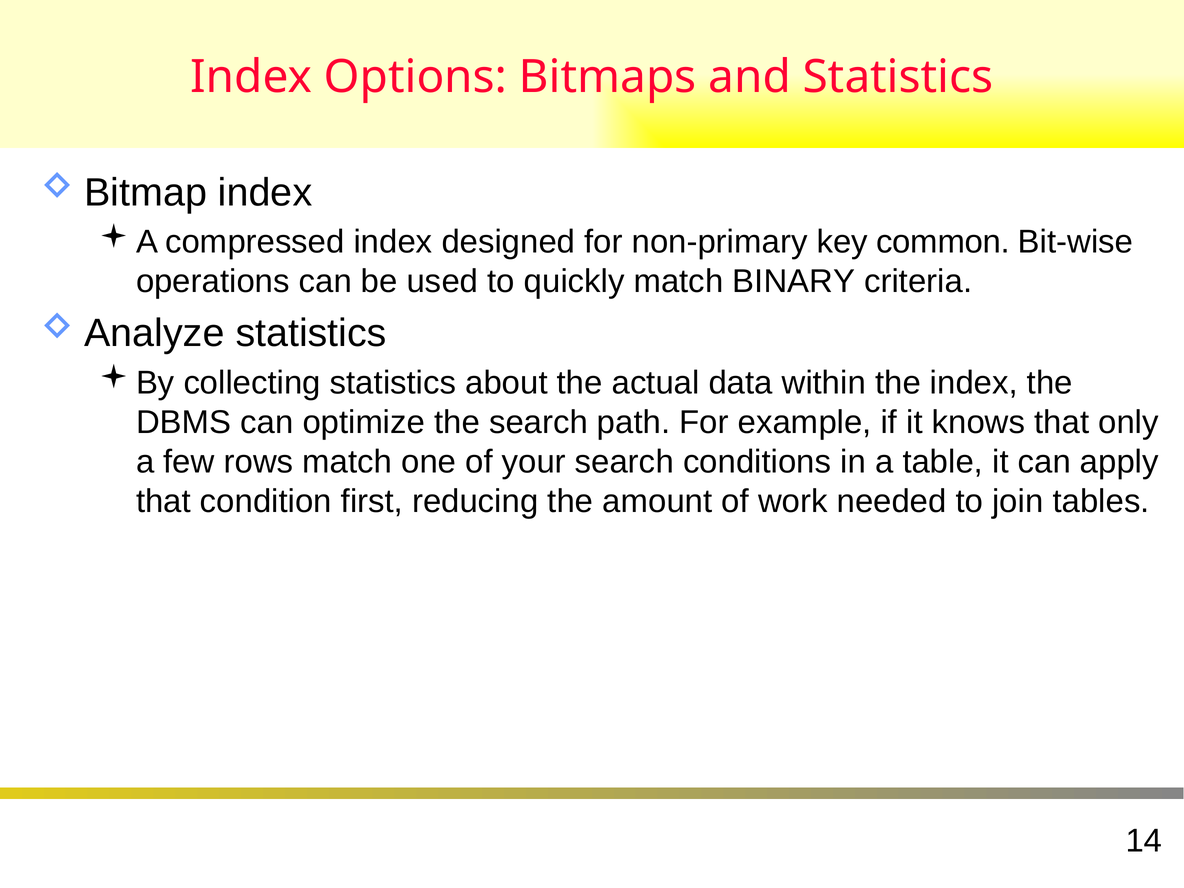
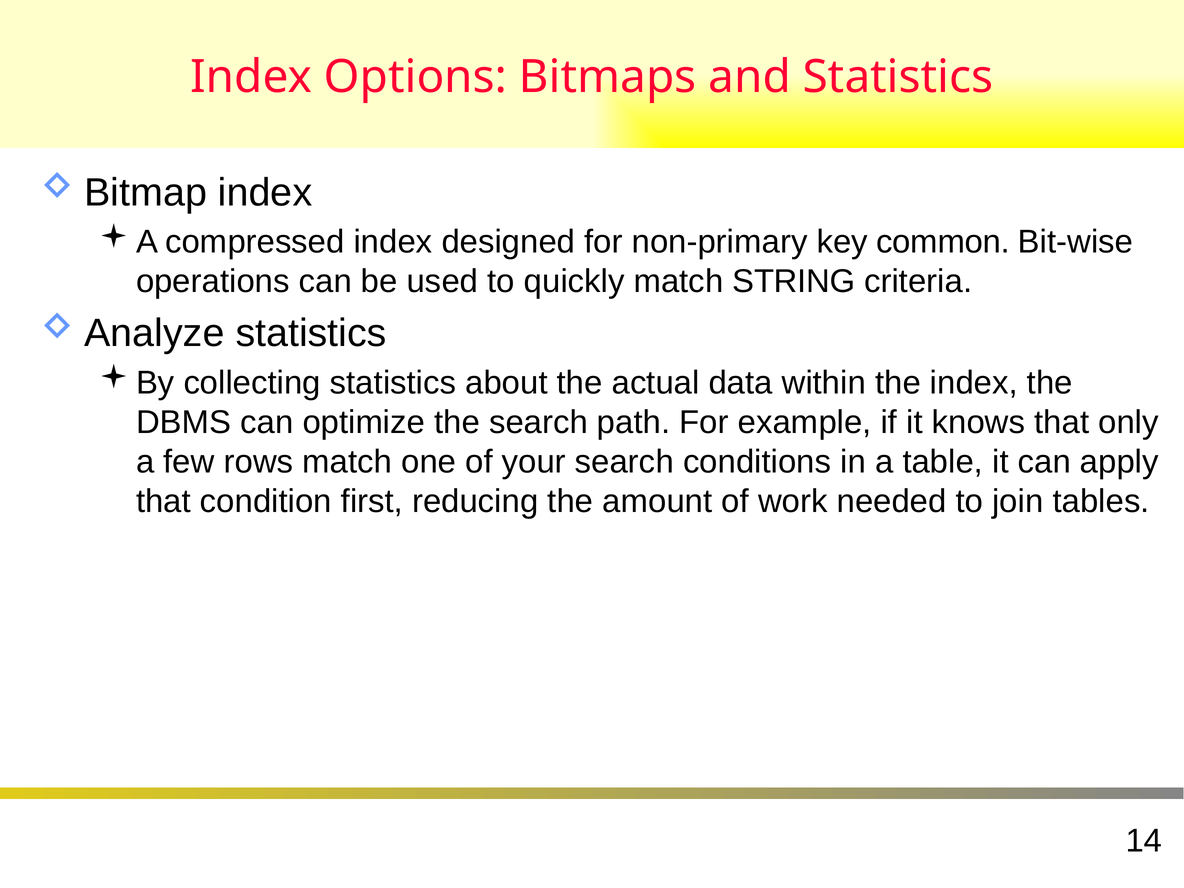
BINARY: BINARY -> STRING
